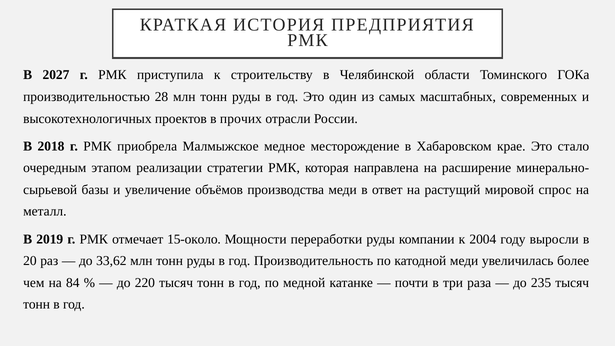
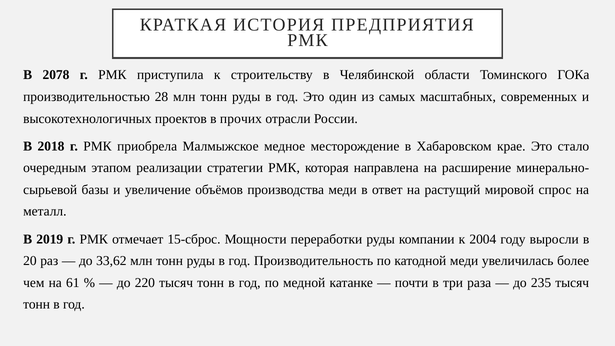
2027: 2027 -> 2078
15-около: 15-около -> 15-сброс
84: 84 -> 61
